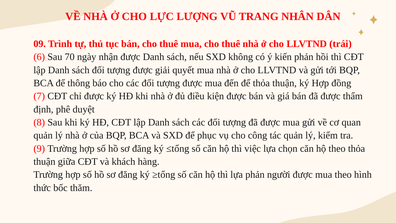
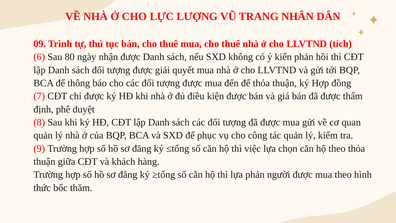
trái: trái -> tích
70: 70 -> 80
